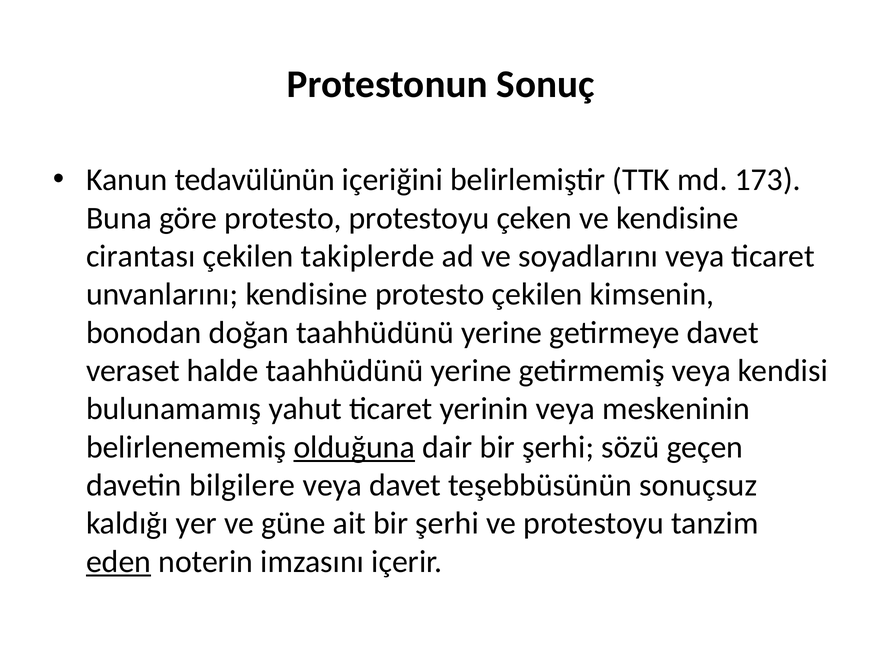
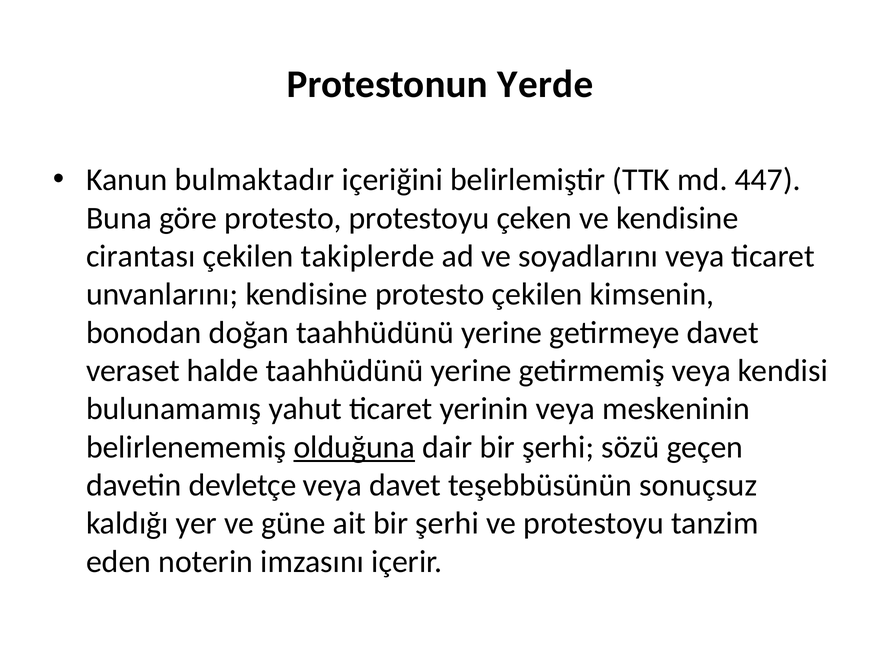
Sonuç: Sonuç -> Yerde
tedavülünün: tedavülünün -> bulmaktadır
173: 173 -> 447
bilgilere: bilgilere -> devletçe
eden underline: present -> none
